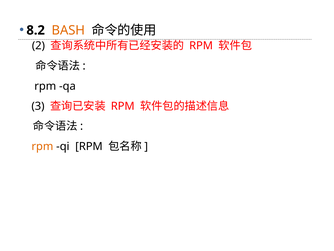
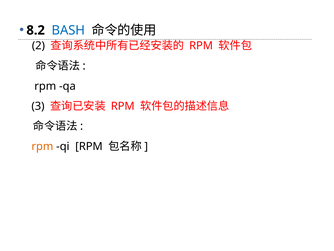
BASH colour: orange -> blue
